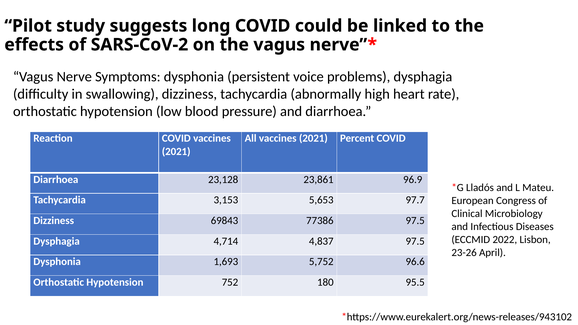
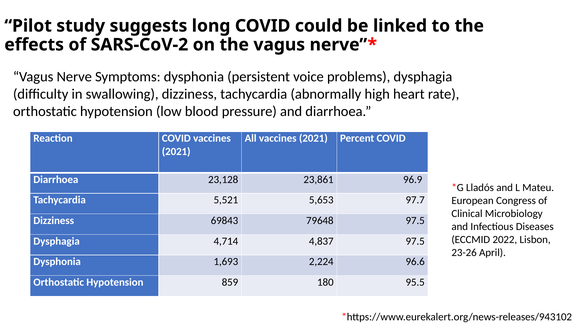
3,153: 3,153 -> 5,521
77386: 77386 -> 79648
5,752: 5,752 -> 2,224
752: 752 -> 859
